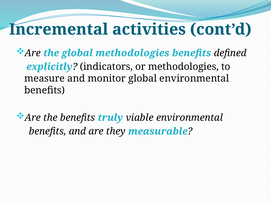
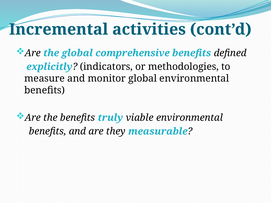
global methodologies: methodologies -> comprehensive
